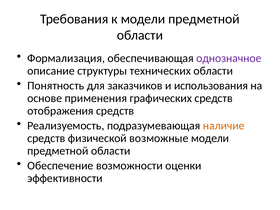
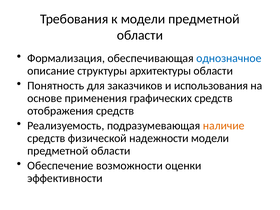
однозначное colour: purple -> blue
технических: технических -> архитектуры
возможные: возможные -> надежности
